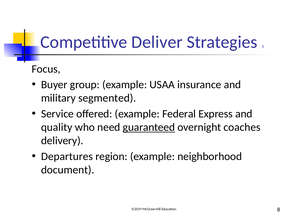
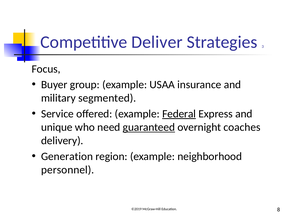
Federal underline: none -> present
quality: quality -> unique
Departures: Departures -> Generation
document: document -> personnel
